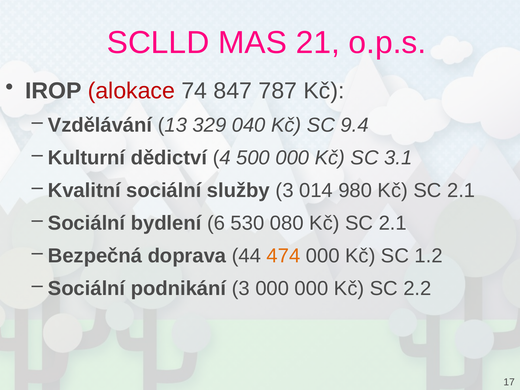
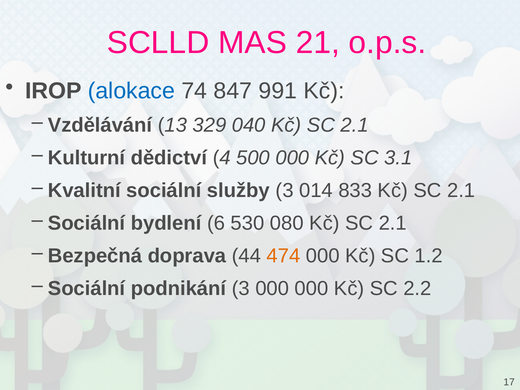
alokace colour: red -> blue
787: 787 -> 991
040 Kč SC 9.4: 9.4 -> 2.1
980: 980 -> 833
